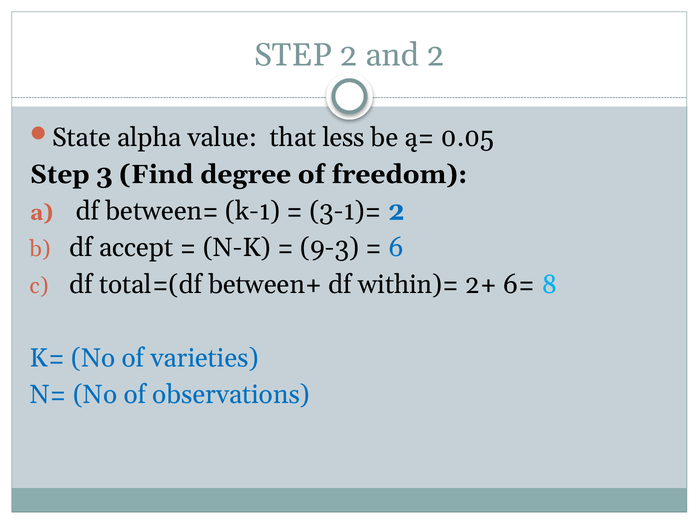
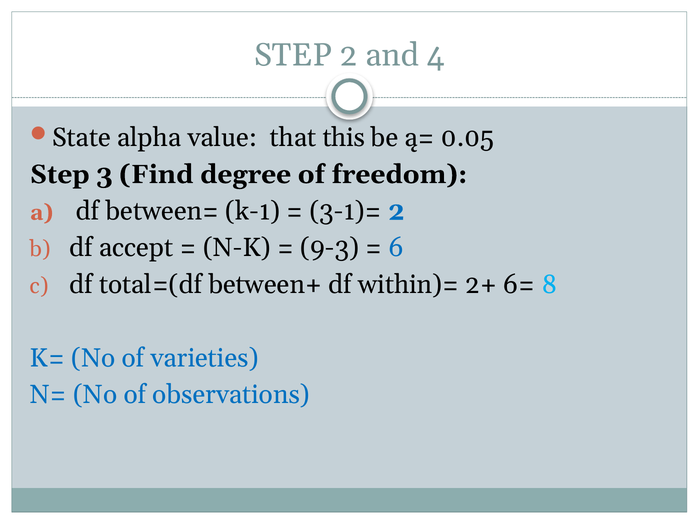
and 2: 2 -> 4
less: less -> this
